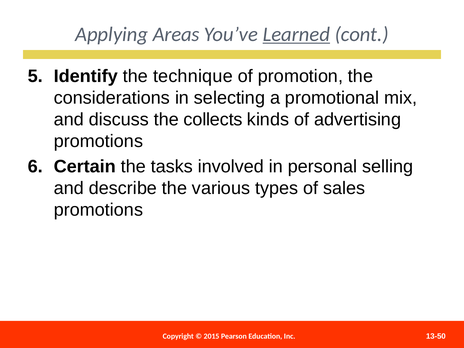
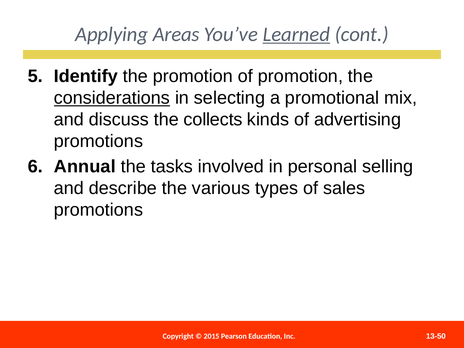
the technique: technique -> promotion
considerations underline: none -> present
Certain: Certain -> Annual
